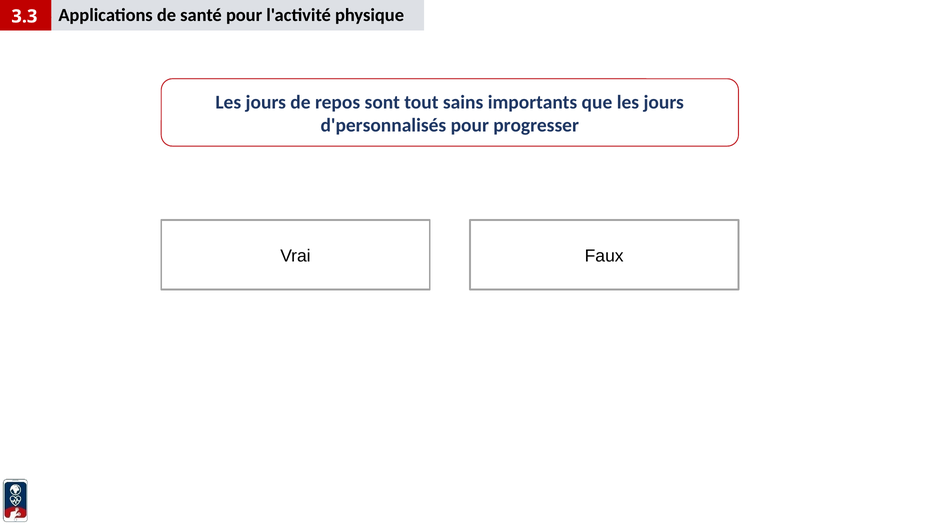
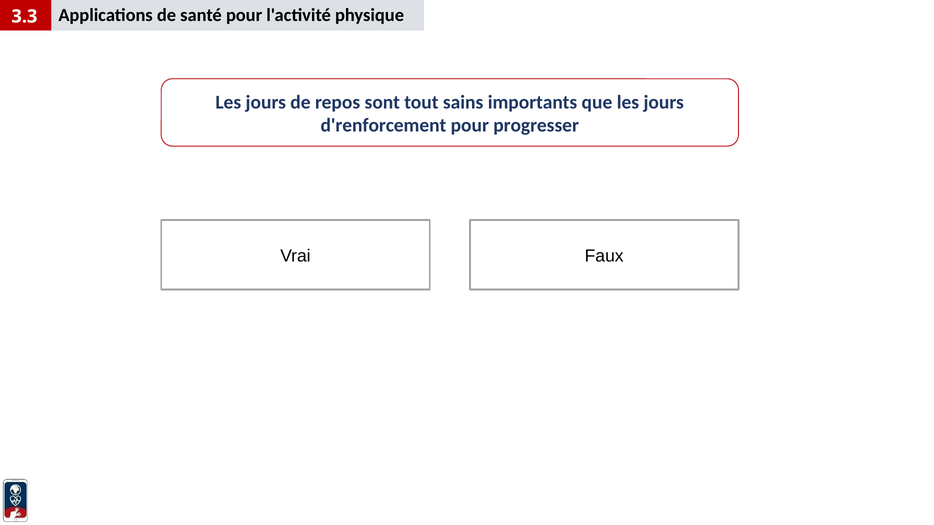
d'personnalisés: d'personnalisés -> d'renforcement
